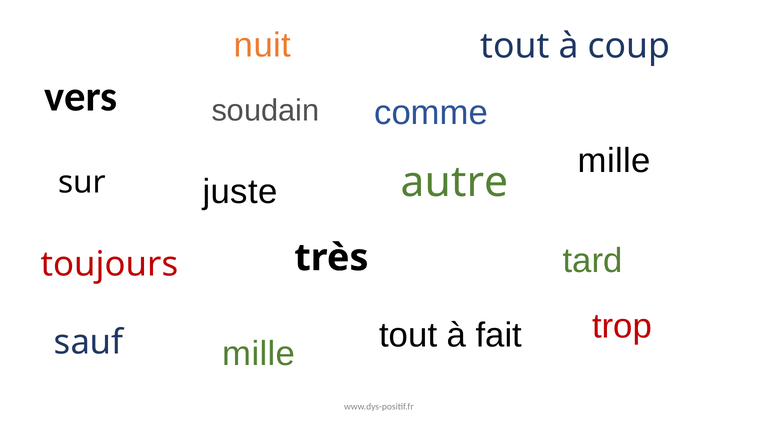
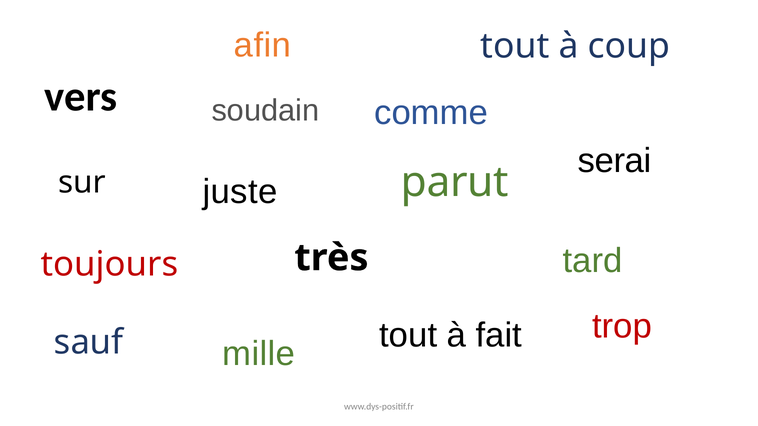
nuit: nuit -> afin
mille at (614, 161): mille -> serai
autre: autre -> parut
